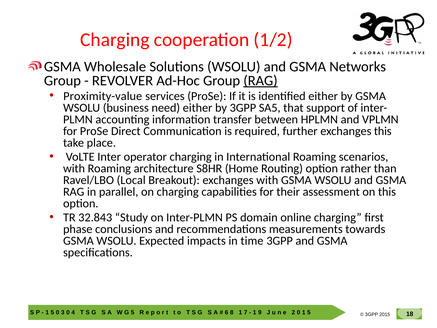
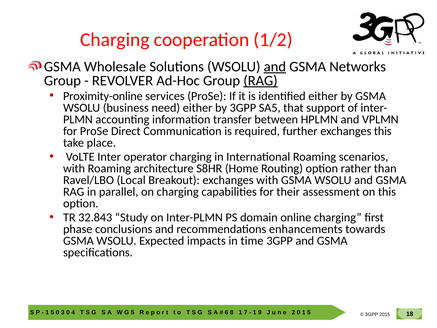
and at (275, 67) underline: none -> present
Proximity-value: Proximity-value -> Proximity-online
measurements: measurements -> enhancements
